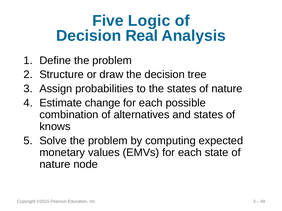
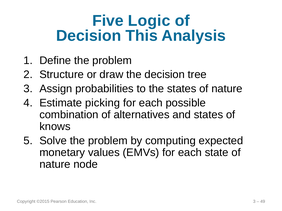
Real: Real -> This
change: change -> picking
